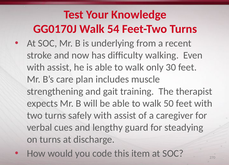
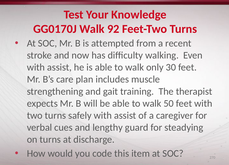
54: 54 -> 92
underlying: underlying -> attempted
